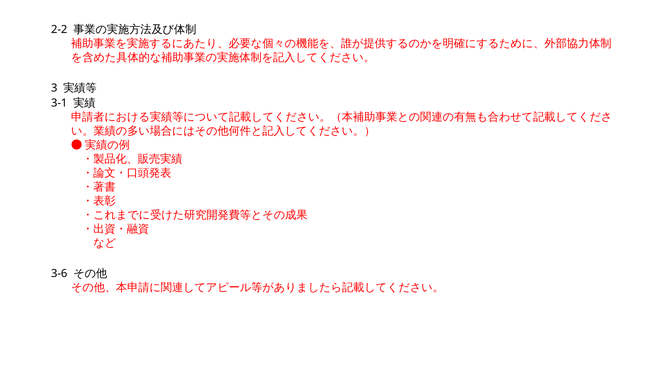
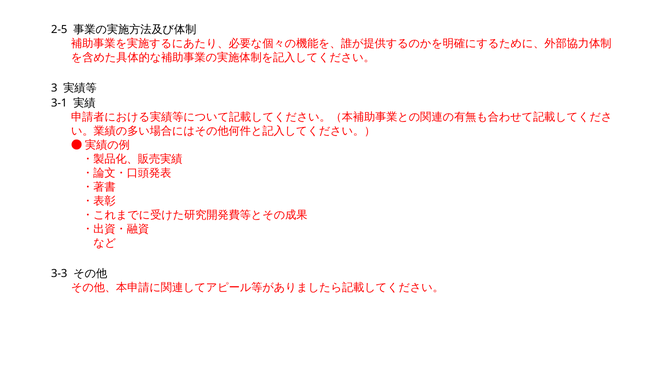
2-2: 2-2 -> 2-5
3-6: 3-6 -> 3-3
